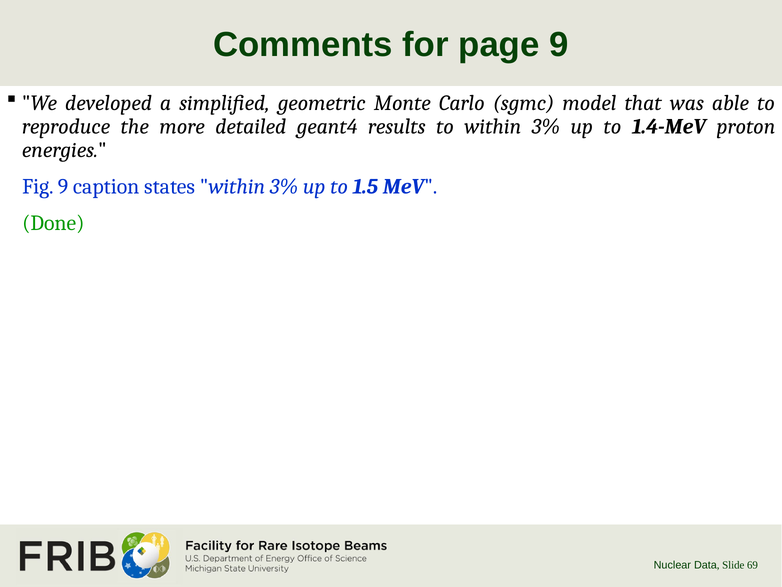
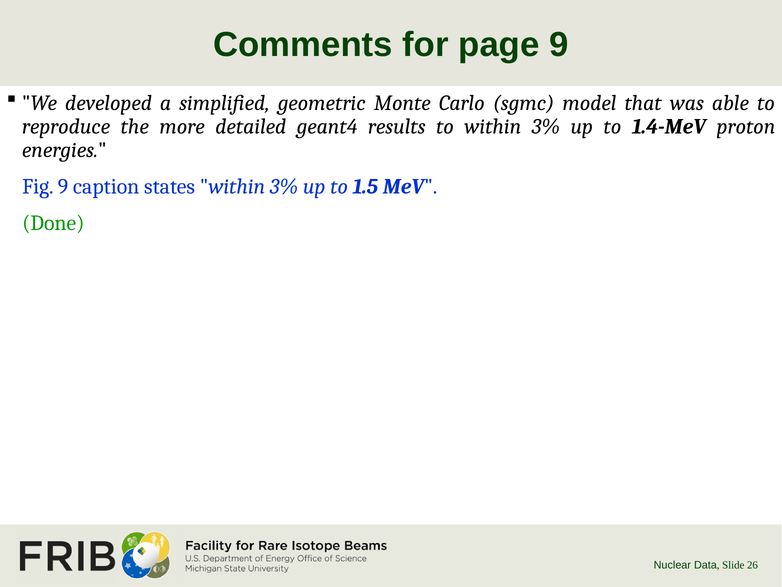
69: 69 -> 26
